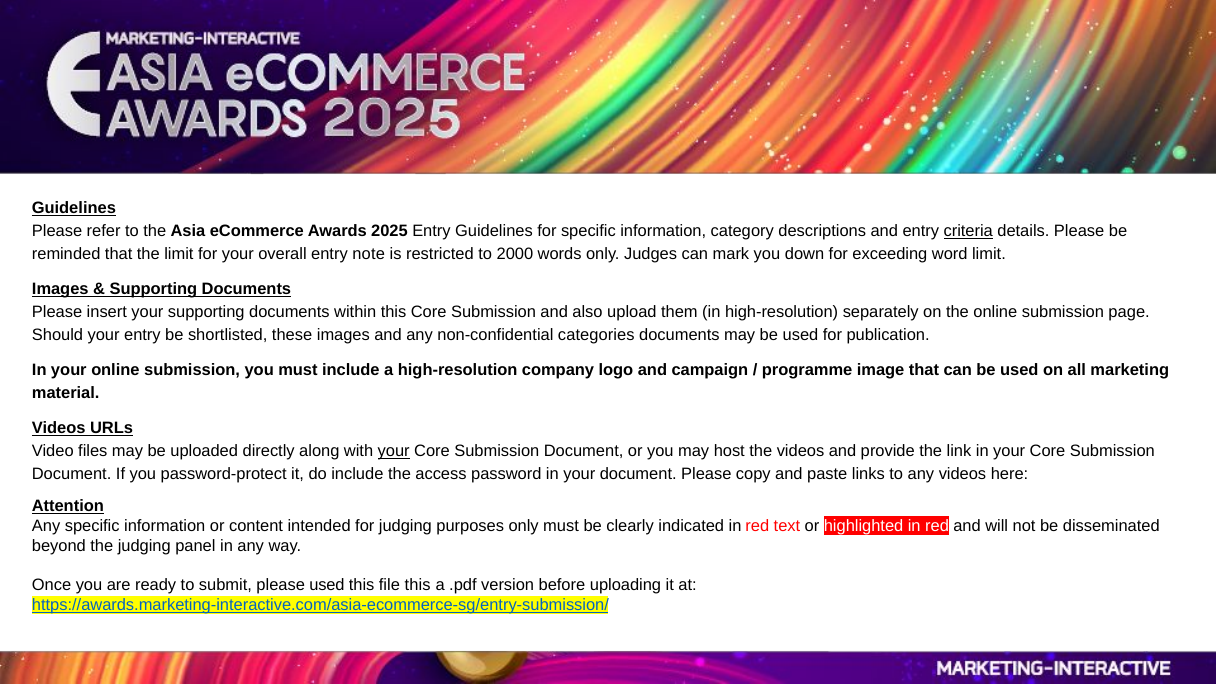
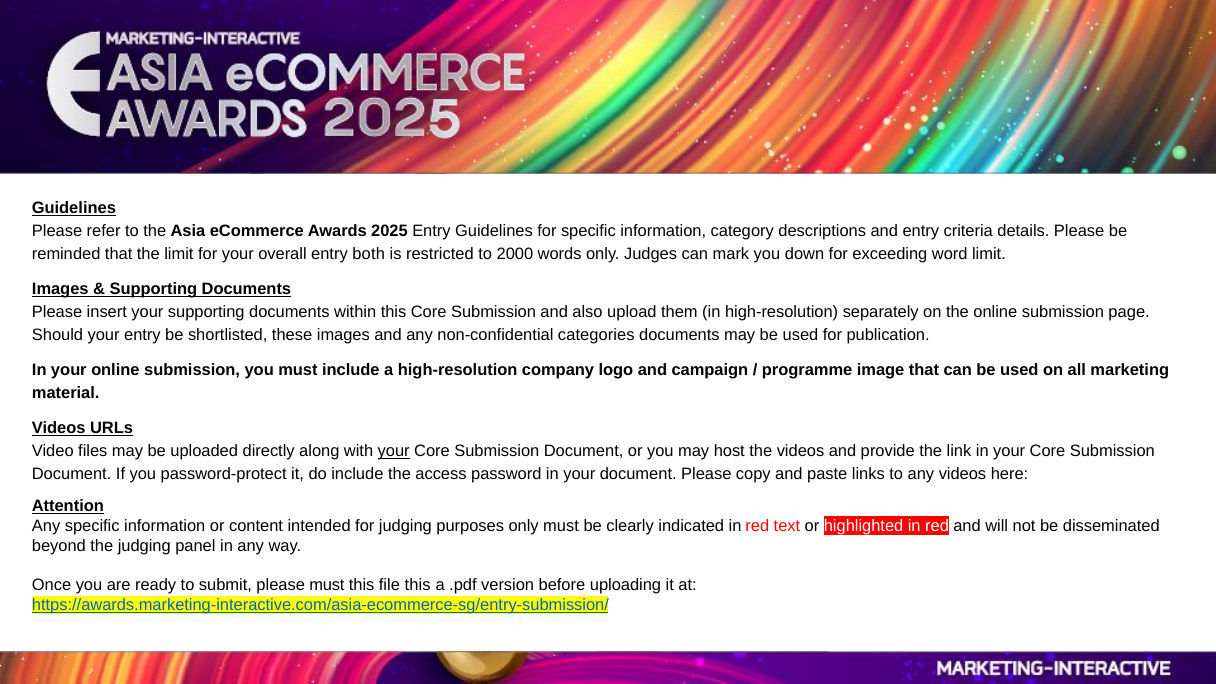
criteria underline: present -> none
note: note -> both
please used: used -> must
